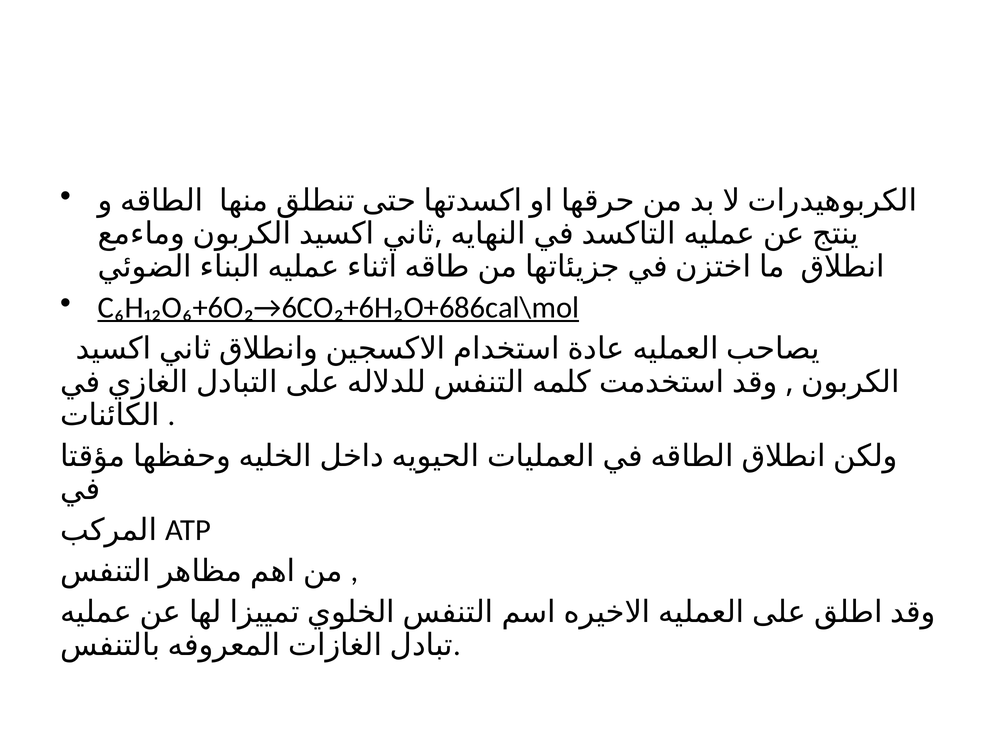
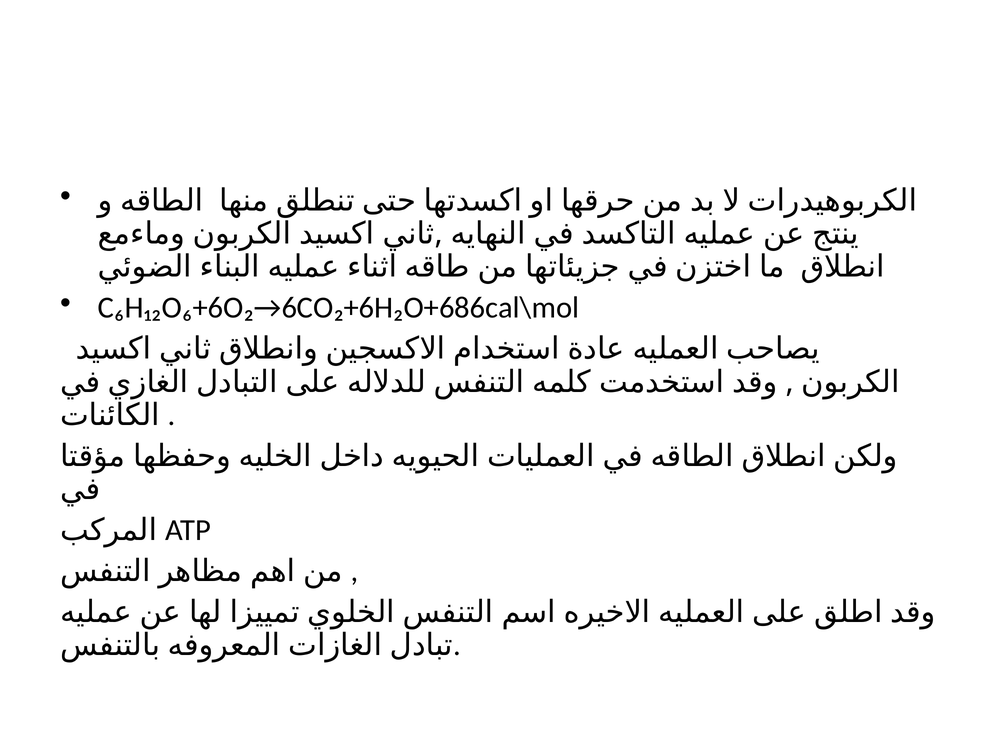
C₆H₁₂O₆+6O₂→6CO₂+6H₂O+686cal\mol underline: present -> none
